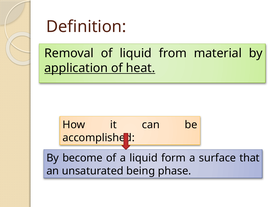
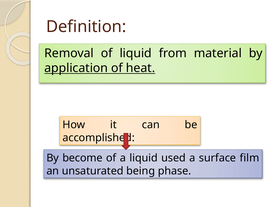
form: form -> used
that: that -> film
